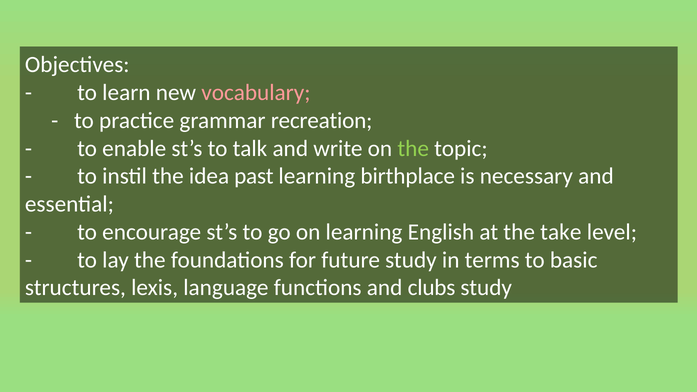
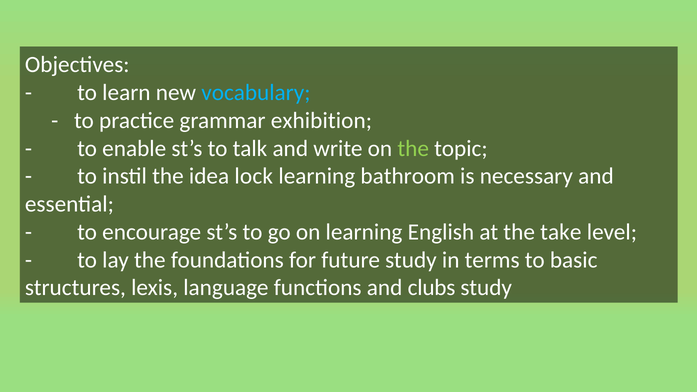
vocabulary colour: pink -> light blue
recreation: recreation -> exhibition
past: past -> lock
birthplace: birthplace -> bathroom
